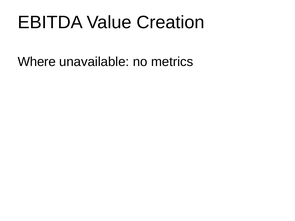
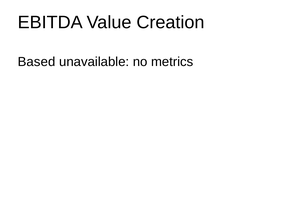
Where: Where -> Based
